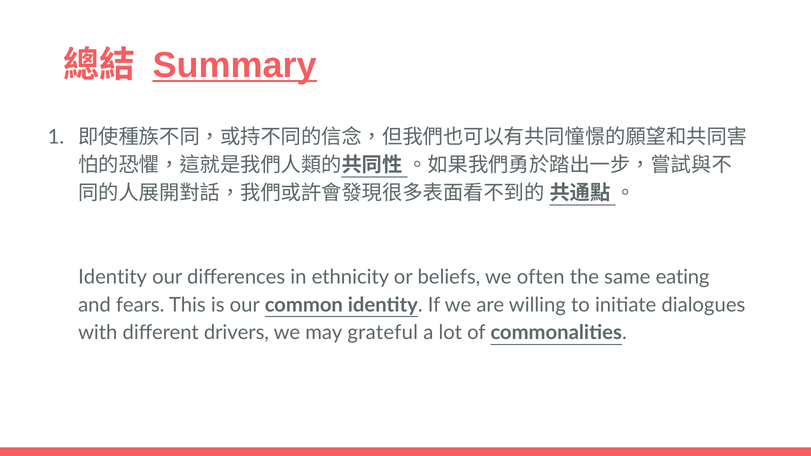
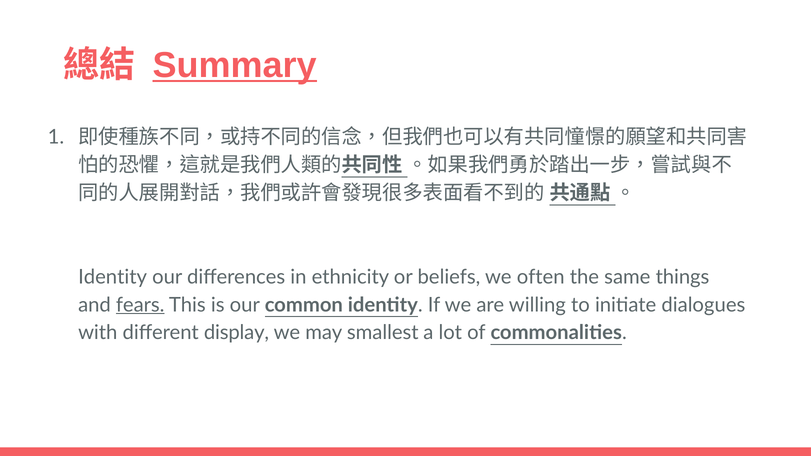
eating: eating -> things
fears underline: none -> present
drivers: drivers -> display
grateful: grateful -> smallest
